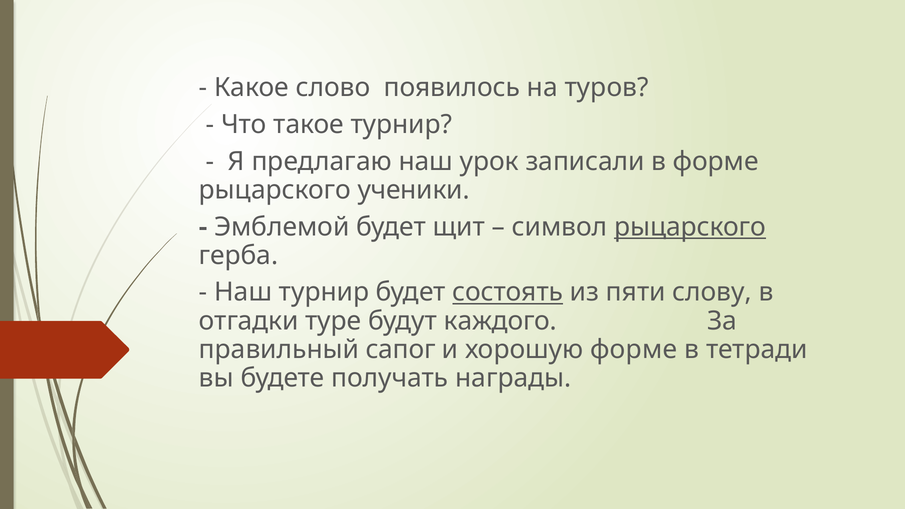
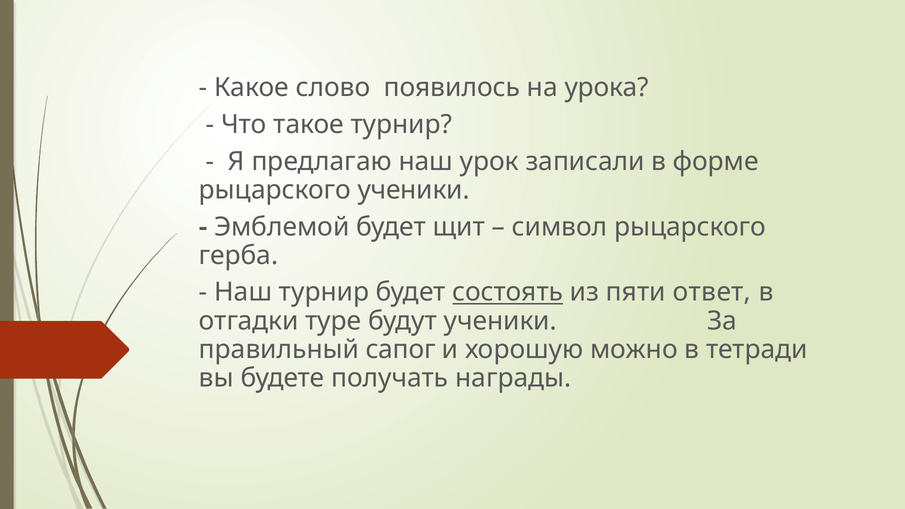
туров: туров -> урока
рыцарского at (690, 227) underline: present -> none
слову: слову -> ответ
будут каждого: каждого -> ученики
хорошую форме: форме -> можно
